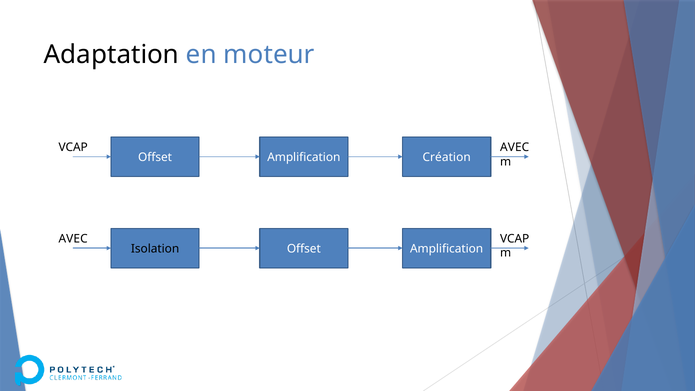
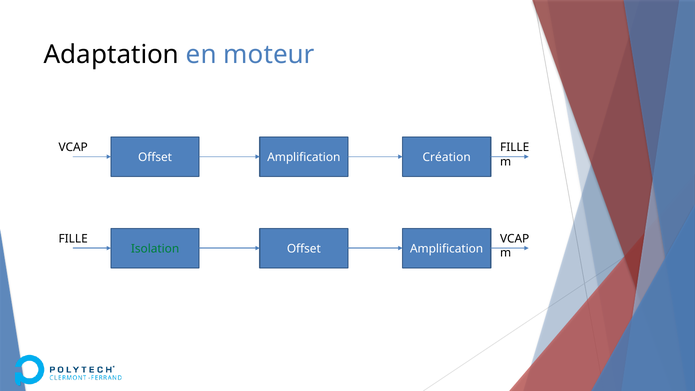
VCAP AVEC: AVEC -> FILLE
AVEC at (73, 239): AVEC -> FILLE
Isolation colour: black -> green
